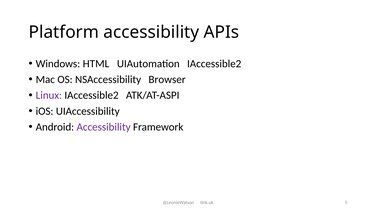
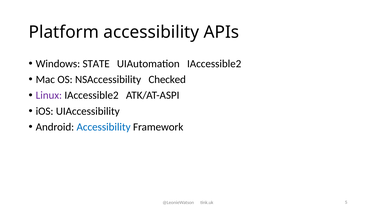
HTML: HTML -> STATE
Browser: Browser -> Checked
Accessibility at (104, 127) colour: purple -> blue
